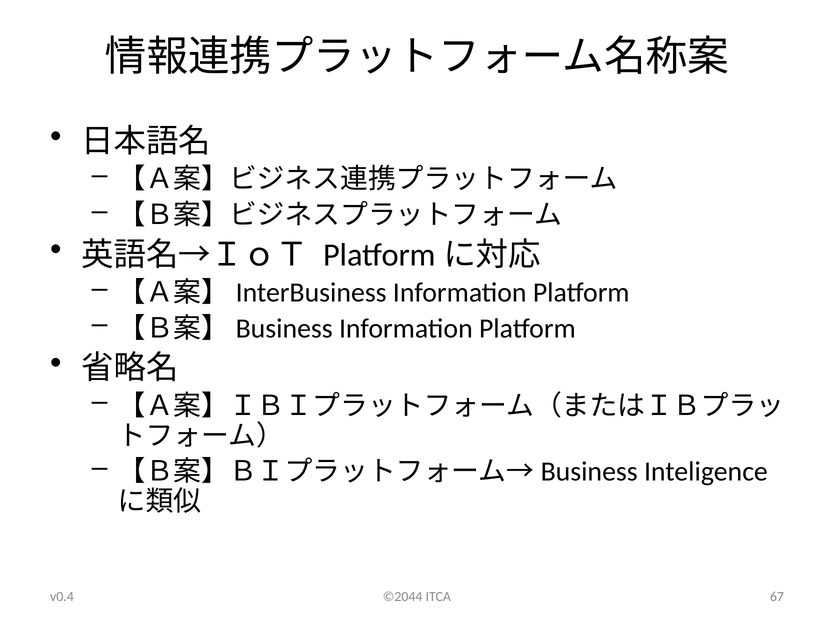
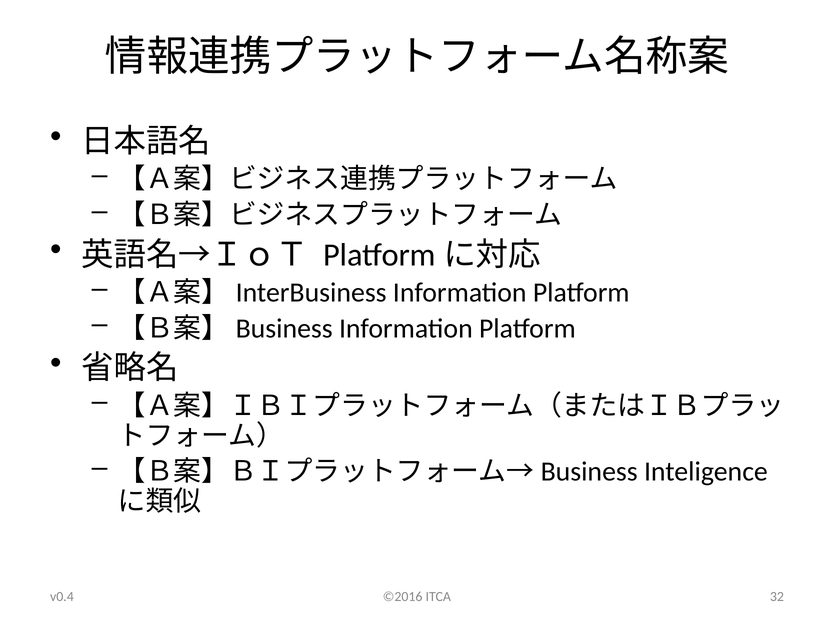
©2044: ©2044 -> ©2016
67: 67 -> 32
